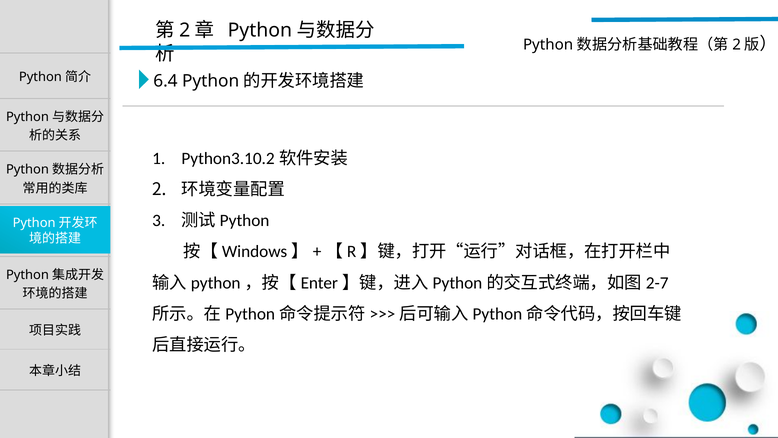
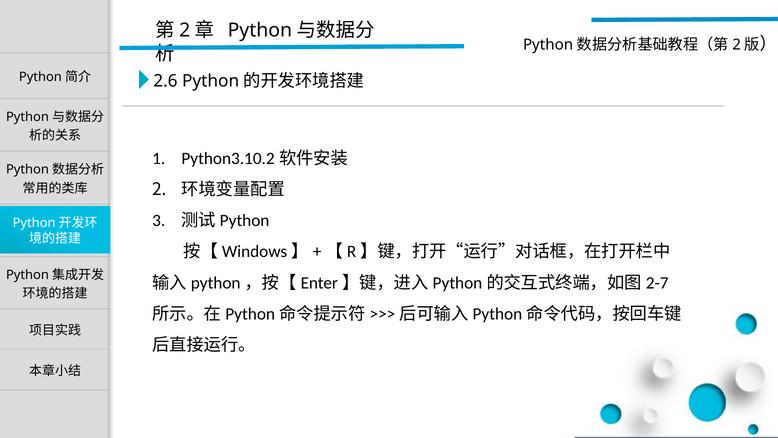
6.4: 6.4 -> 2.6
